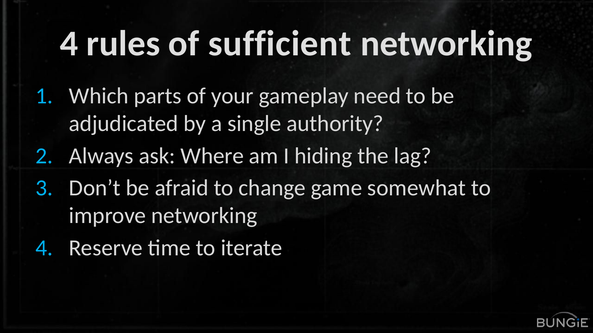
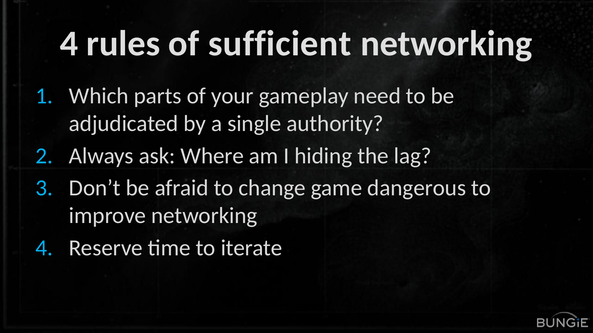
somewhat: somewhat -> dangerous
